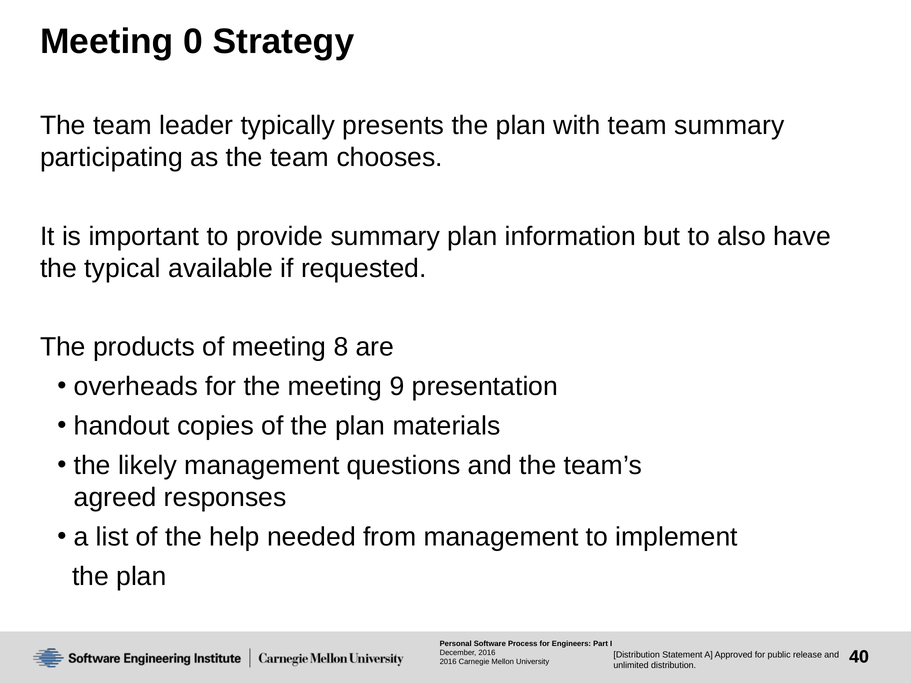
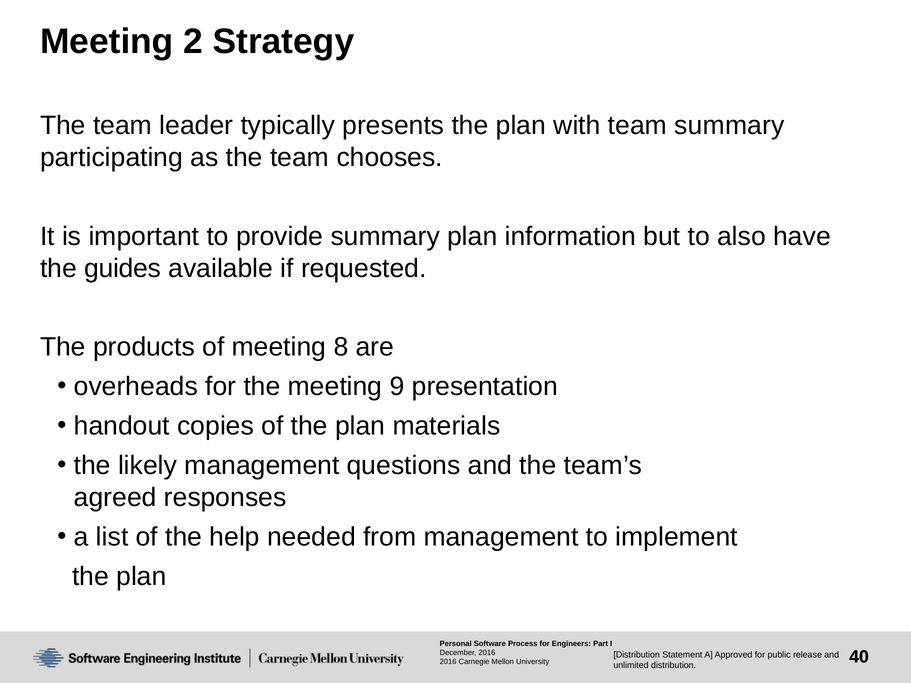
0: 0 -> 2
typical: typical -> guides
